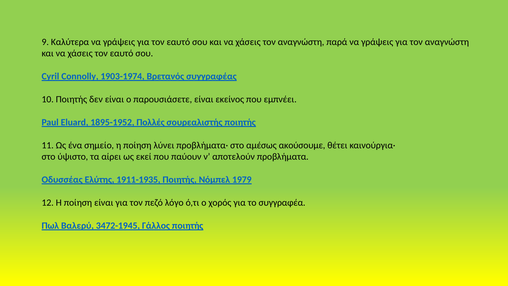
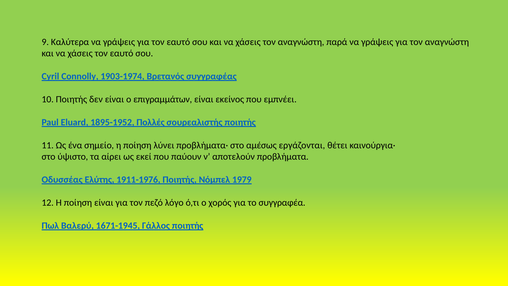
παρουσιάσετε: παρουσιάσετε -> επιγραμμάτων
ακούσουμε: ακούσουμε -> εργάζονται
1911-1935: 1911-1935 -> 1911-1976
3472-1945: 3472-1945 -> 1671-1945
